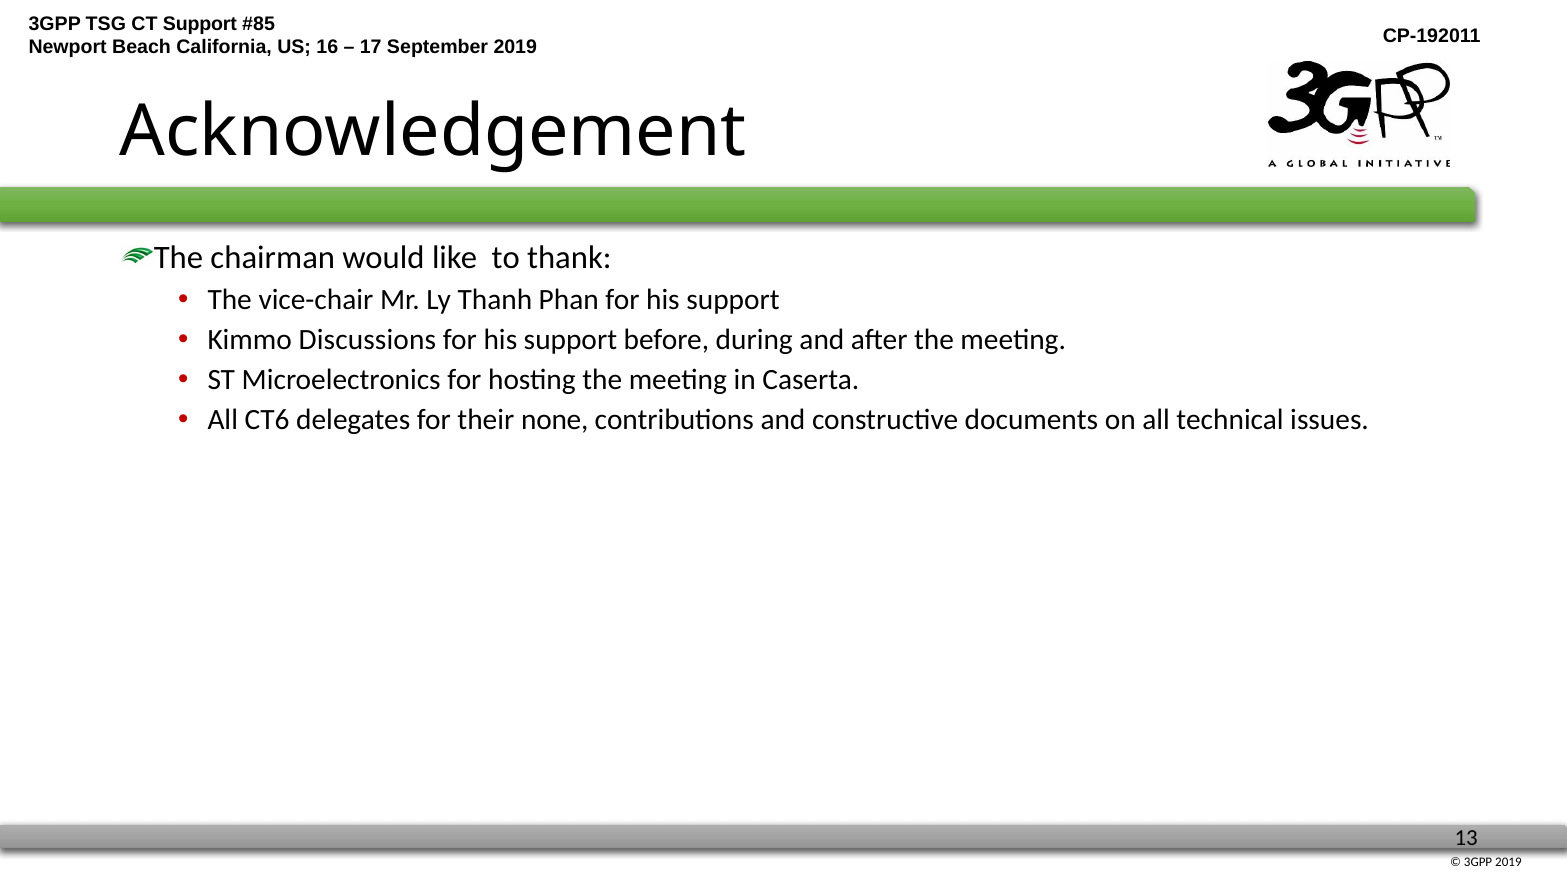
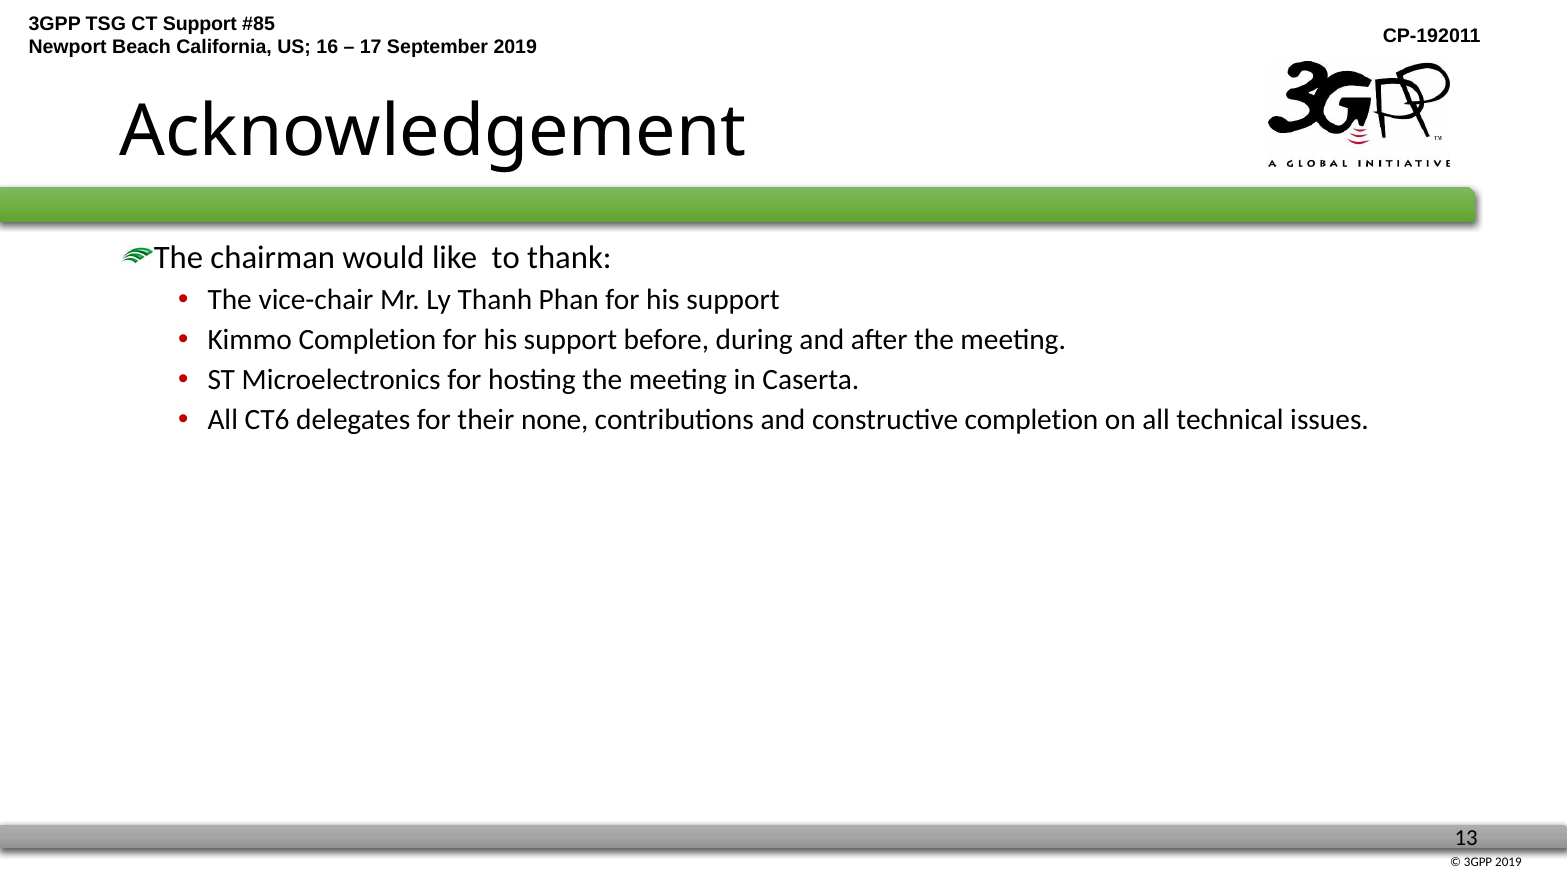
Kimmo Discussions: Discussions -> Completion
constructive documents: documents -> completion
